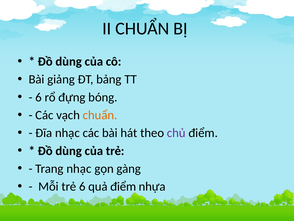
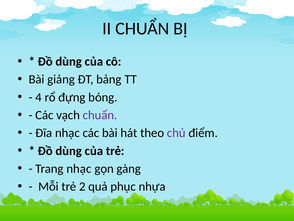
6 at (39, 97): 6 -> 4
chuẩn at (100, 115) colour: orange -> purple
trẻ 6: 6 -> 2
quả điểm: điểm -> phục
